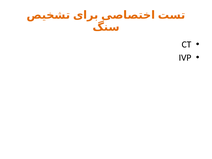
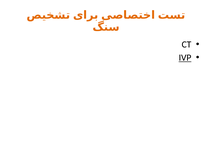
IVP underline: none -> present
